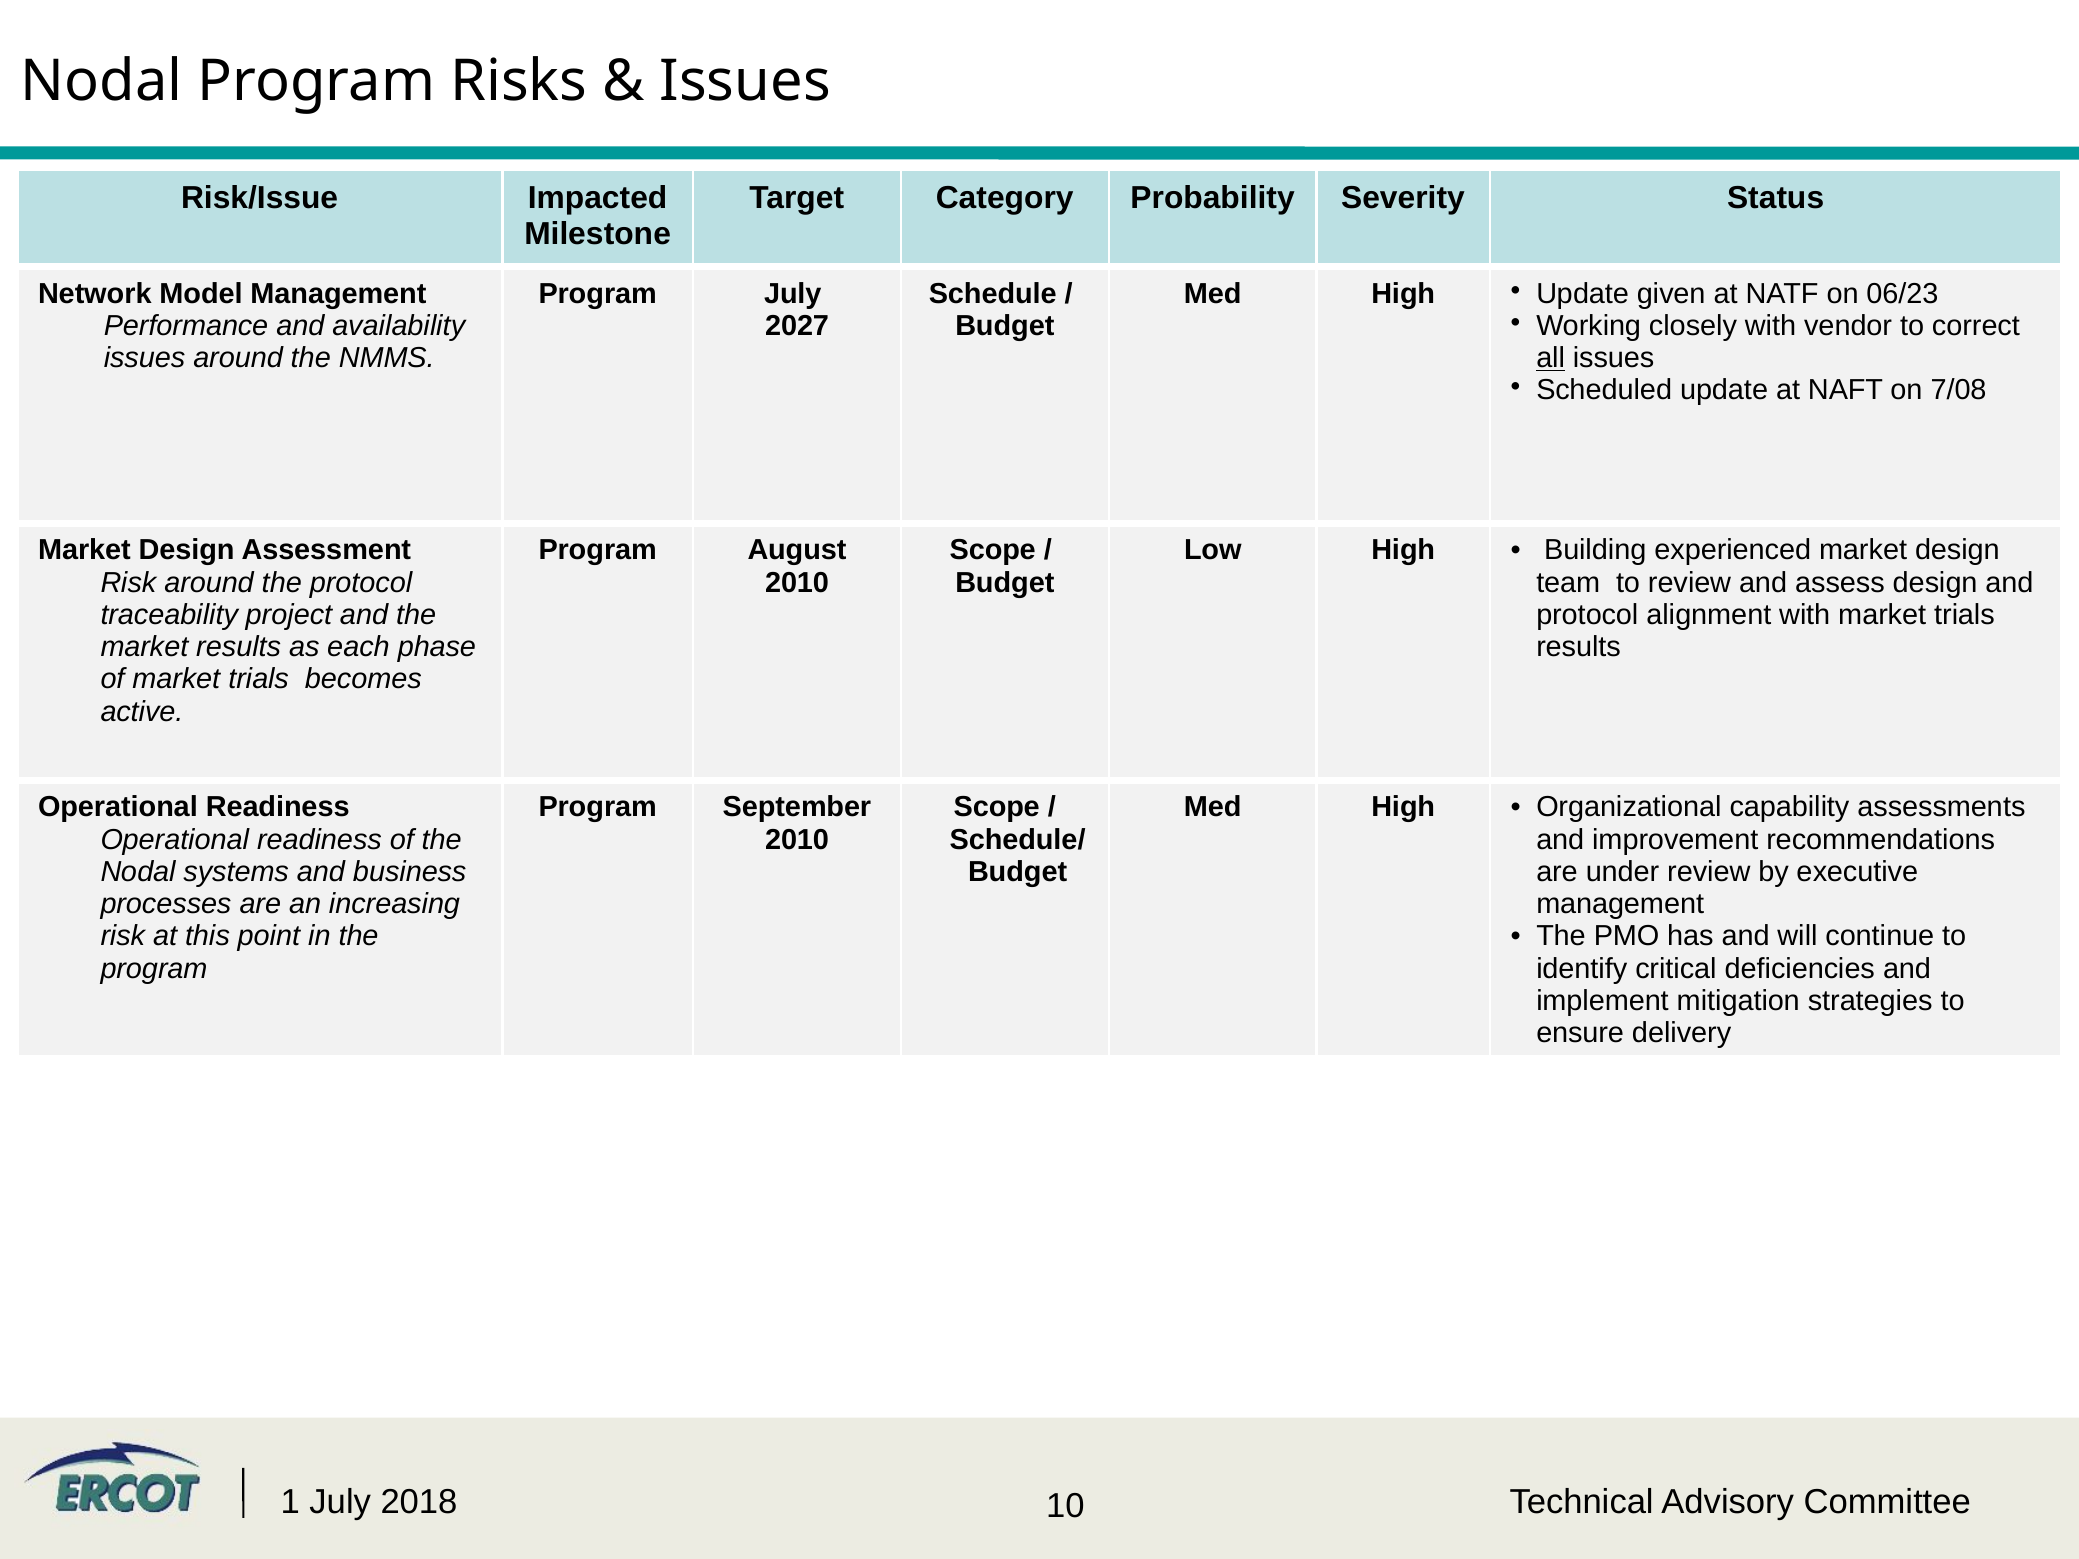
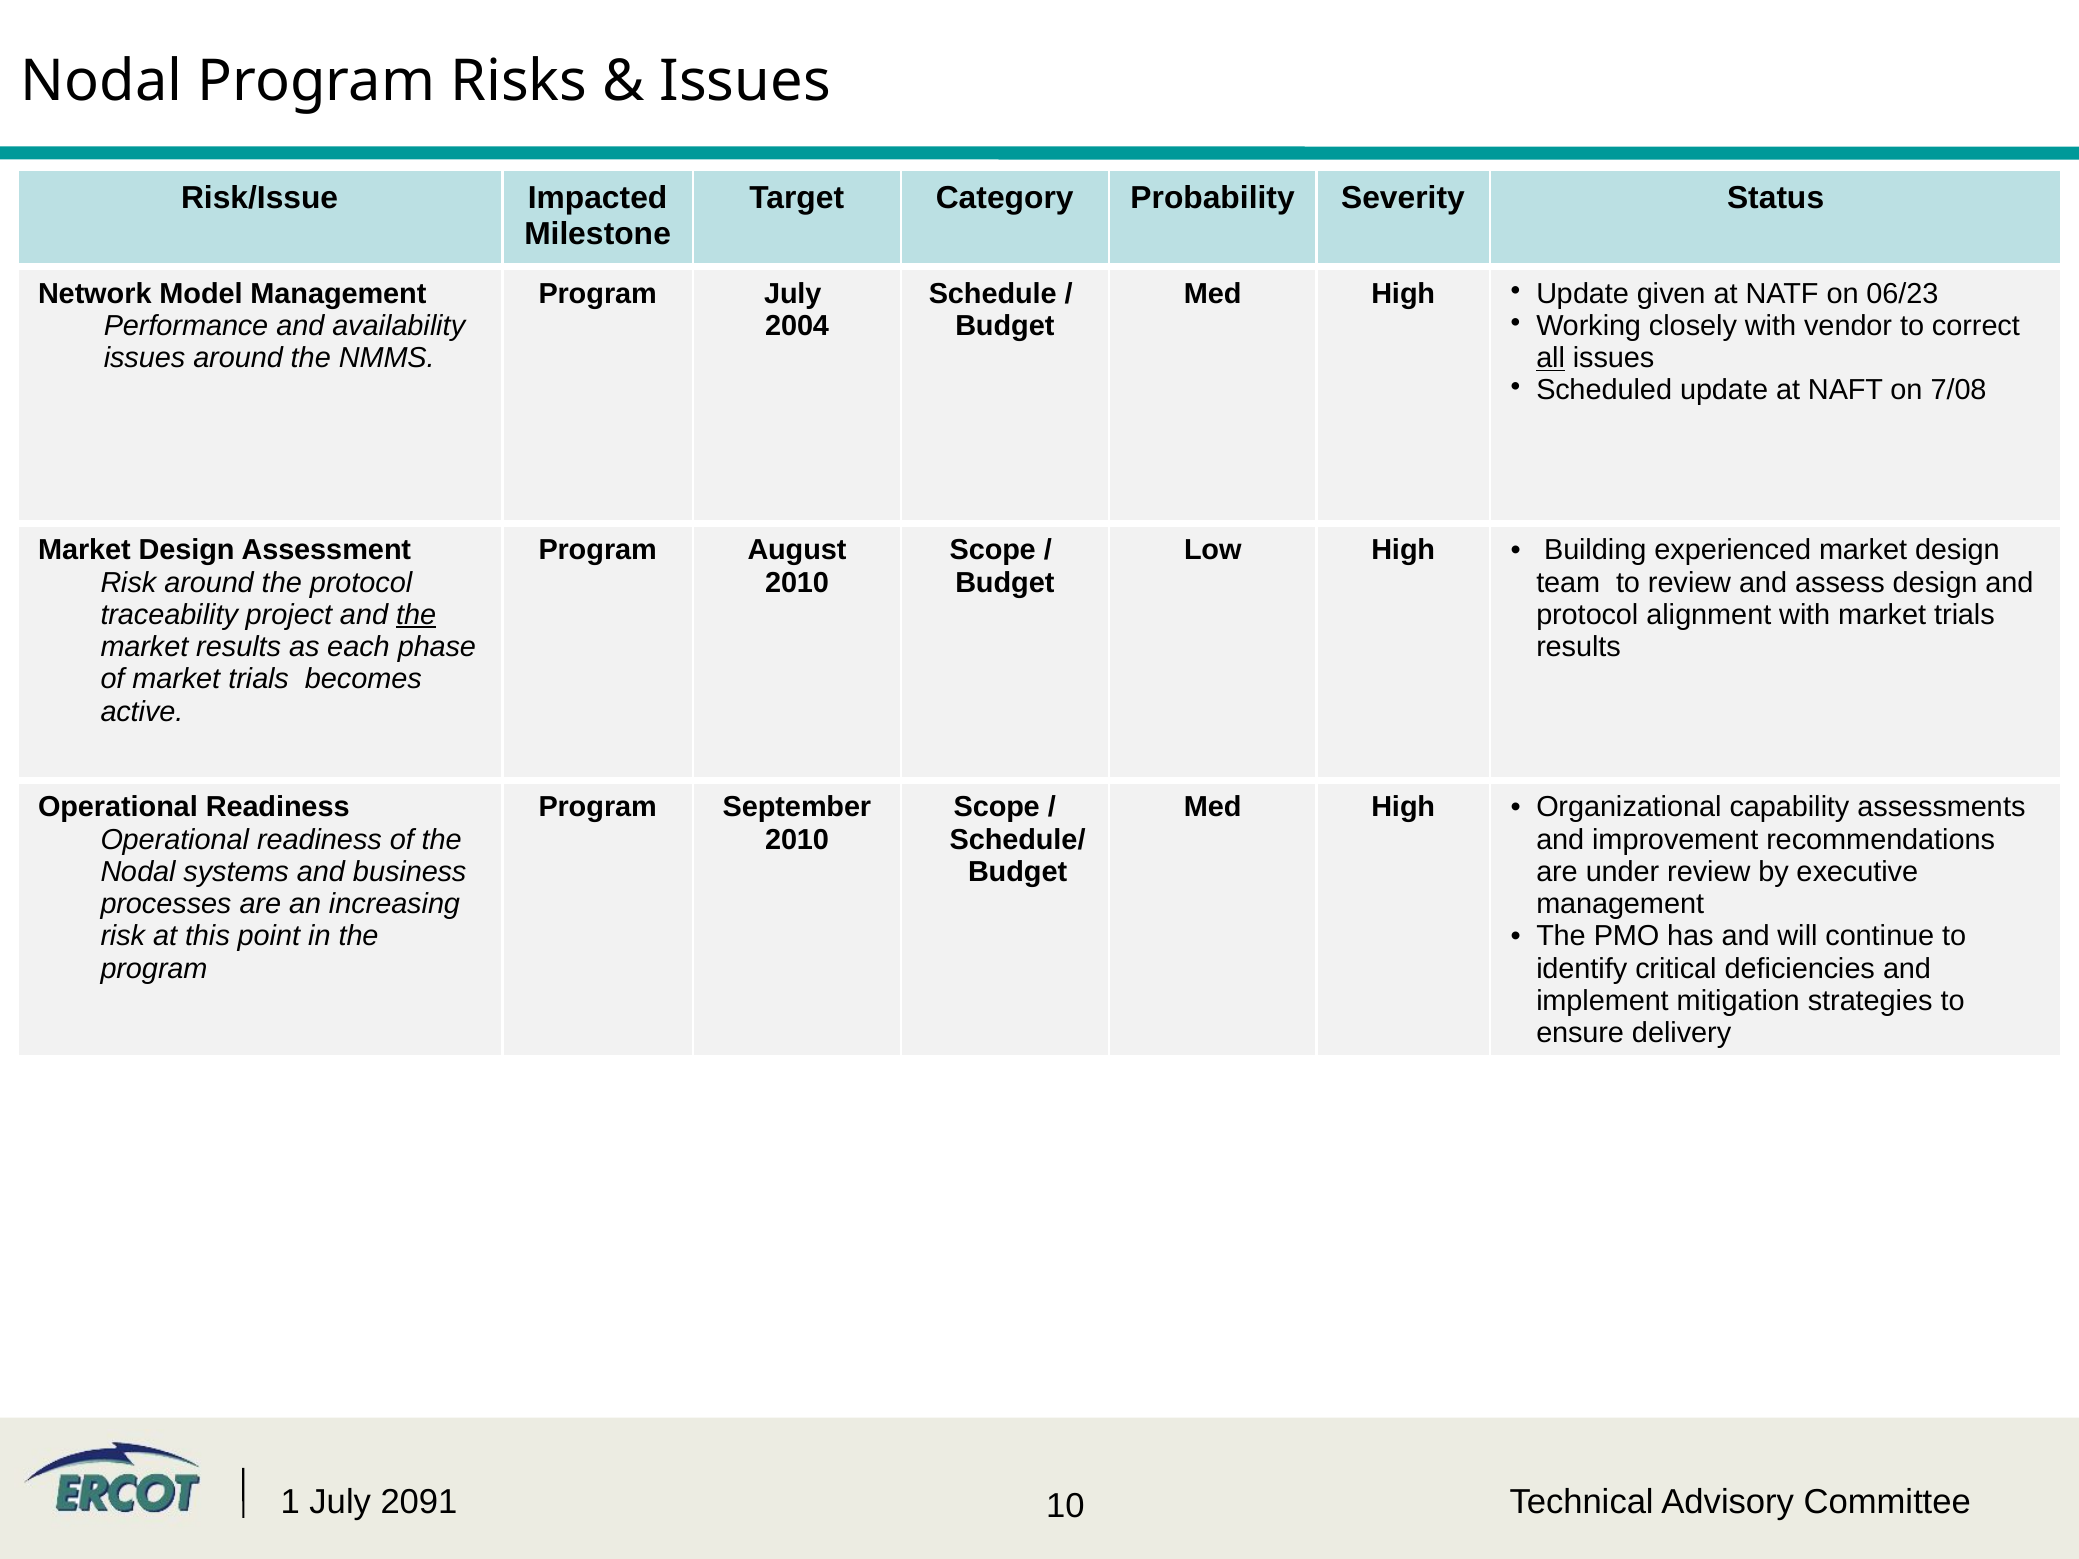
2027: 2027 -> 2004
the at (416, 615) underline: none -> present
2018: 2018 -> 2091
